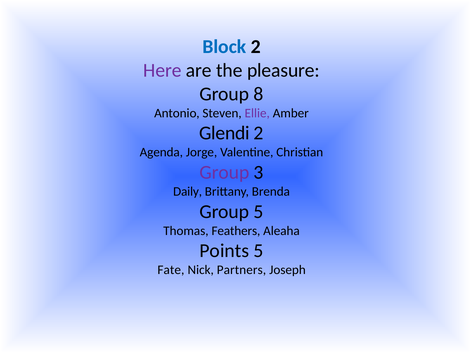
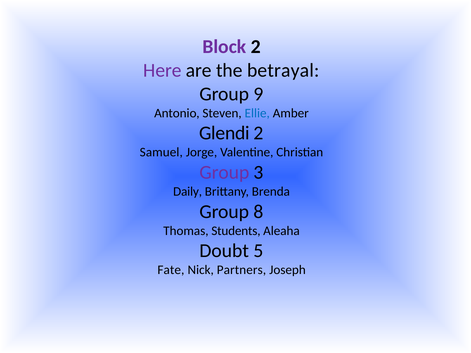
Block colour: blue -> purple
pleasure: pleasure -> betrayal
8: 8 -> 9
Ellie colour: purple -> blue
Agenda: Agenda -> Samuel
Group 5: 5 -> 8
Feathers: Feathers -> Students
Points: Points -> Doubt
